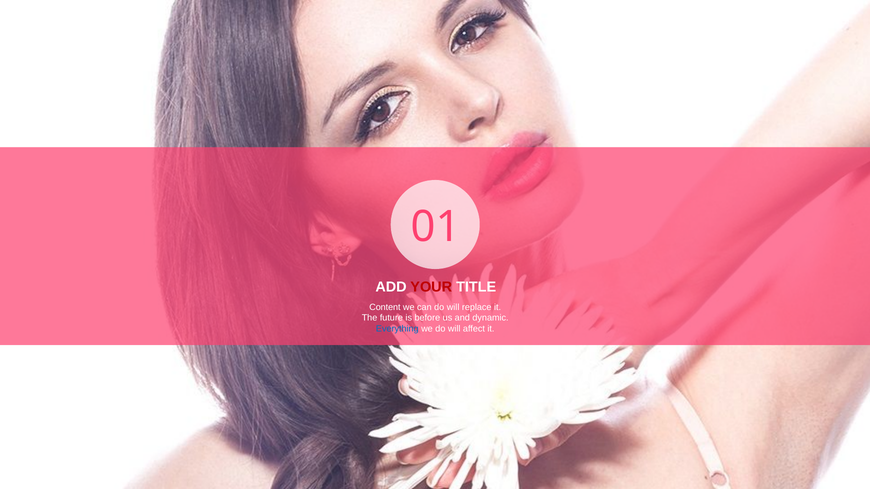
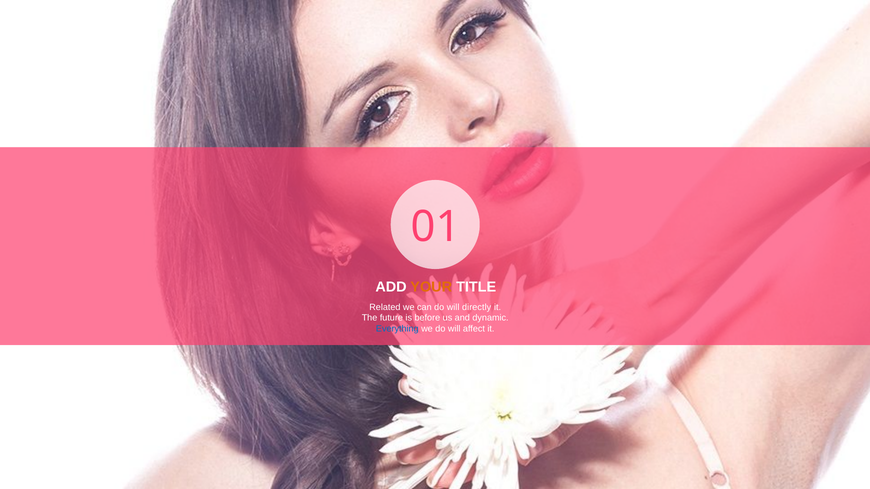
YOUR colour: red -> orange
Content: Content -> Related
replace: replace -> directly
